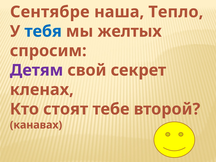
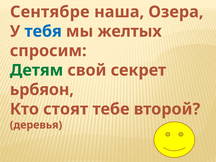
Тепло: Тепло -> Озера
Детям colour: purple -> green
кленах: кленах -> ьрбяон
канавах: канавах -> деревья
